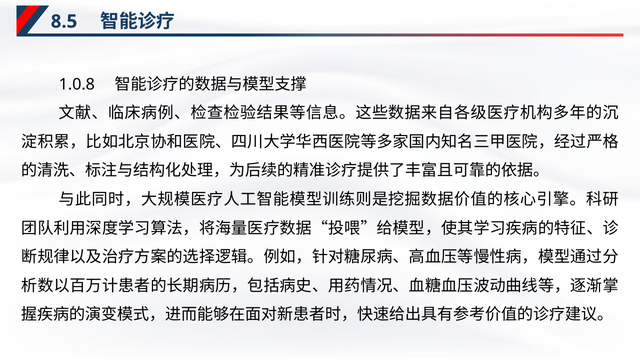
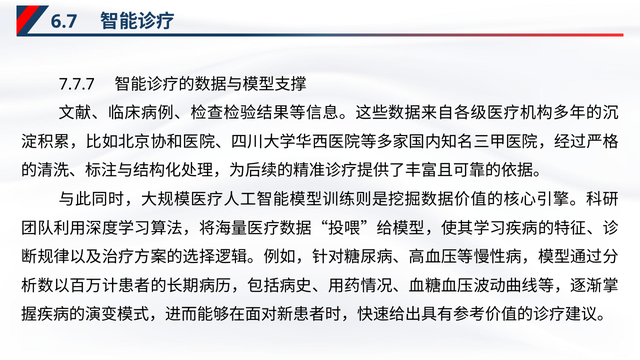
8.5: 8.5 -> 6.7
1.0.8: 1.0.8 -> 7.7.7
